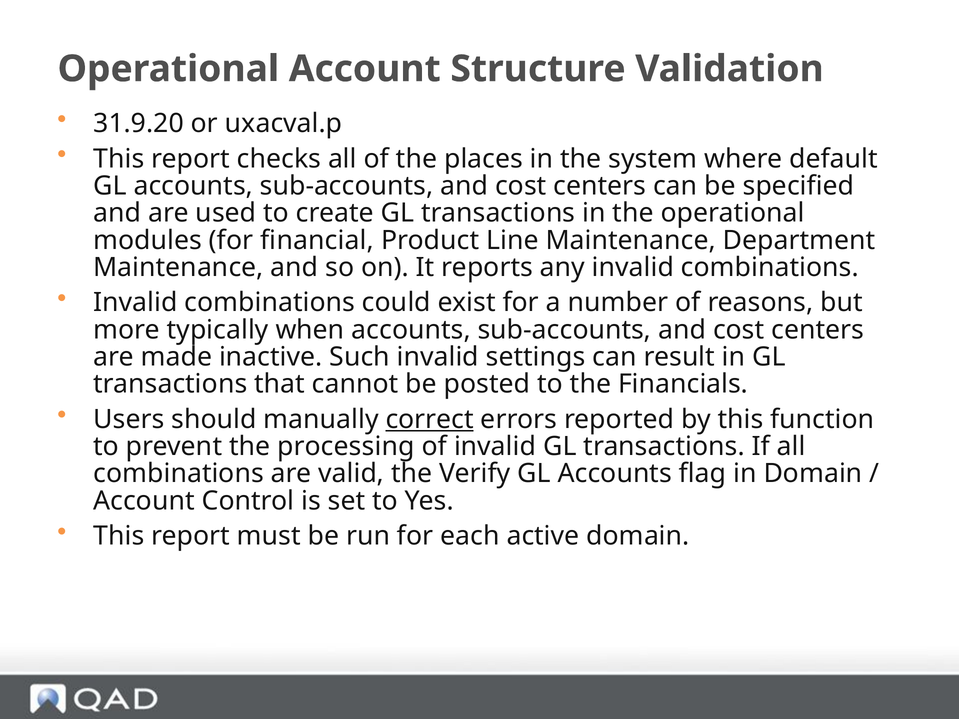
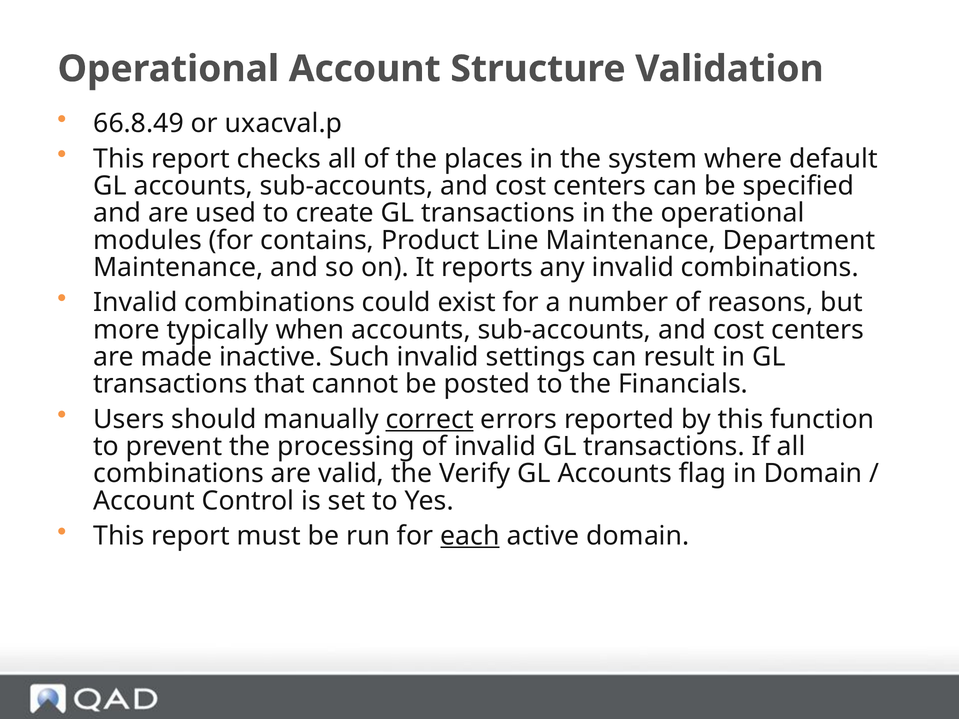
31.9.20: 31.9.20 -> 66.8.49
financial: financial -> contains
each underline: none -> present
